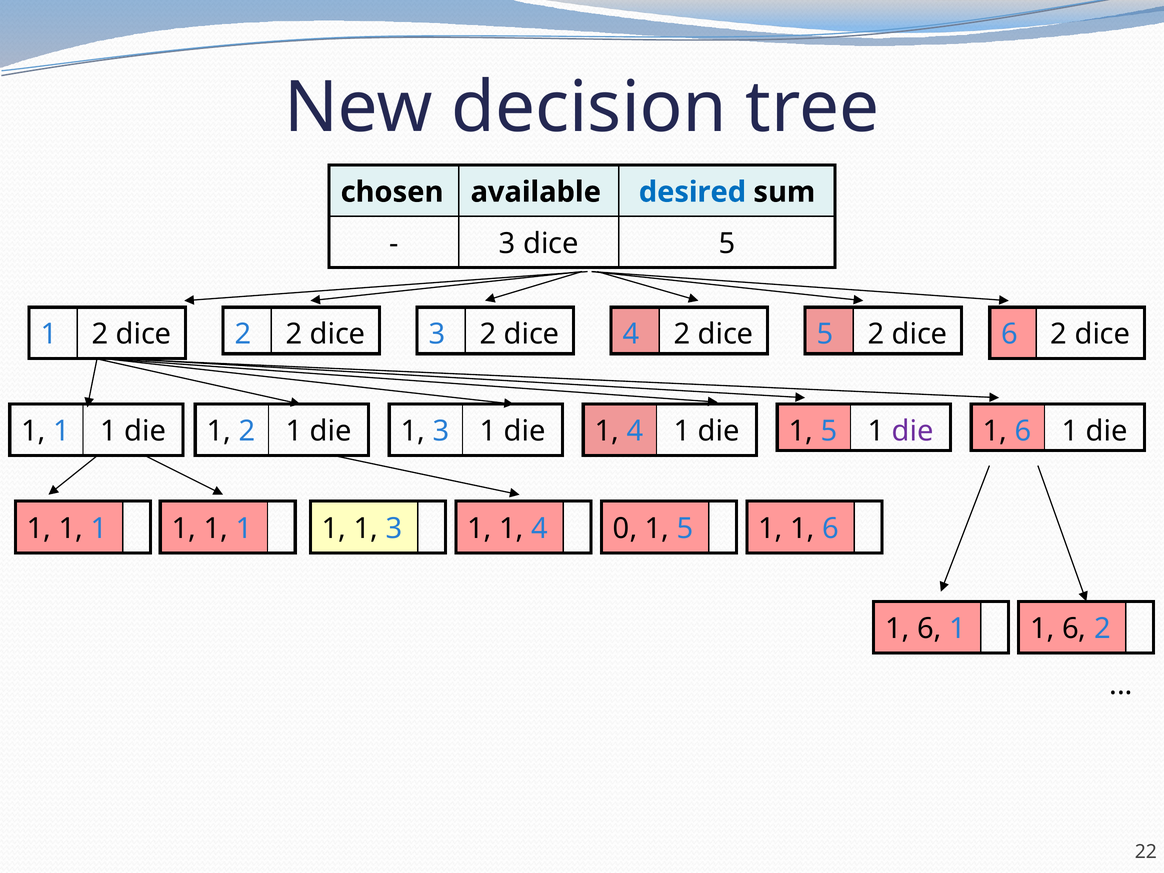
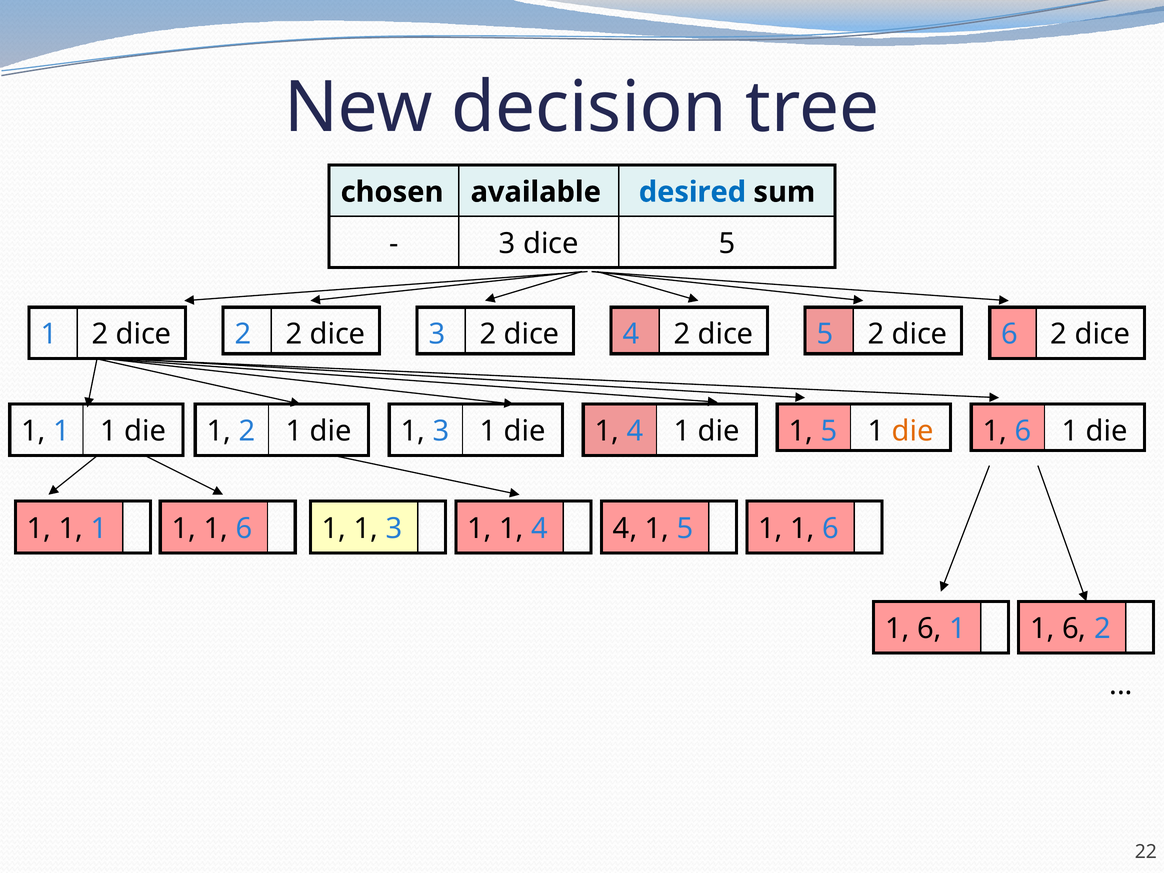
die at (913, 431) colour: purple -> orange
1 at (244, 528): 1 -> 6
4 0: 0 -> 4
